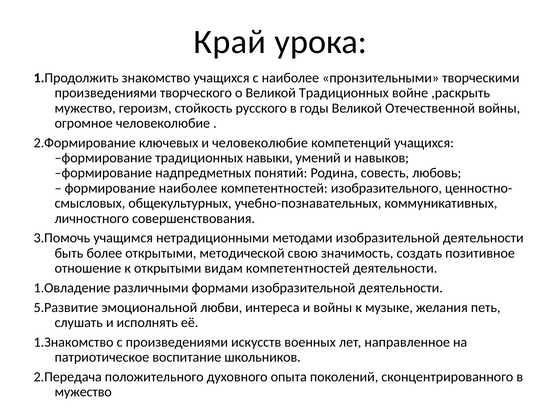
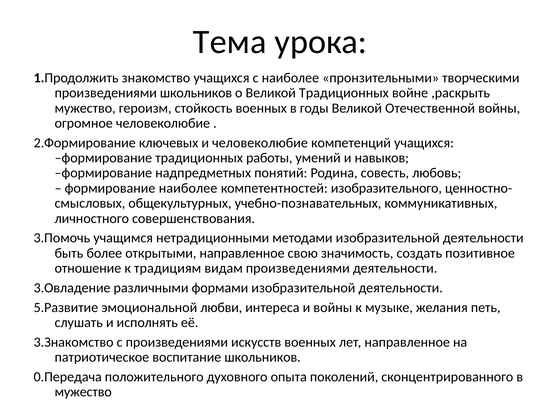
Край: Край -> Тема
произведениями творческого: творческого -> школьников
стойкость русского: русского -> военных
навыки: навыки -> работы
открытыми методической: методической -> направленное
к открытыми: открытыми -> традициям
видам компетентностей: компетентностей -> произведениями
1.Овладение: 1.Овладение -> 3.Овладение
1.Знакомство: 1.Знакомство -> 3.Знакомство
2.Передача: 2.Передача -> 0.Передача
